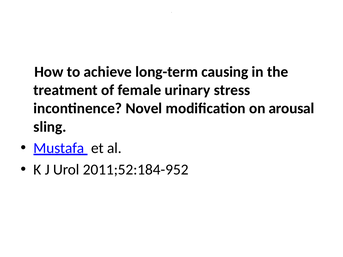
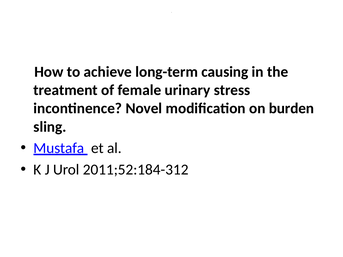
arousal: arousal -> burden
2011;52:184-952: 2011;52:184-952 -> 2011;52:184-312
